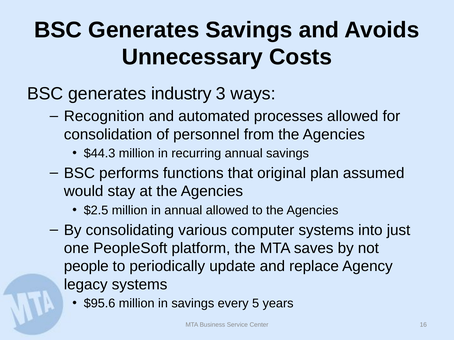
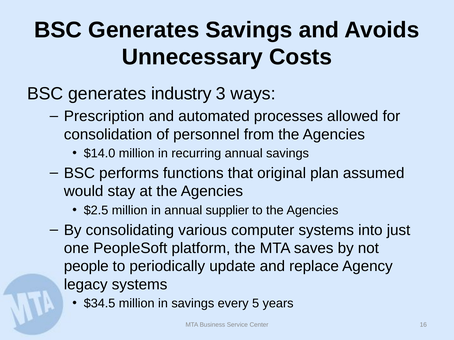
Recognition: Recognition -> Prescription
$44.3: $44.3 -> $14.0
annual allowed: allowed -> supplier
$95.6: $95.6 -> $34.5
